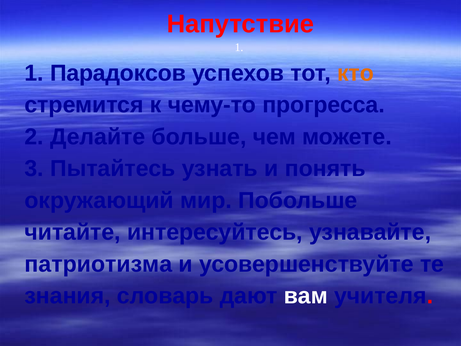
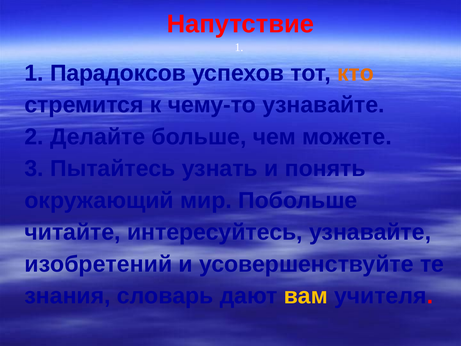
чему-то прогресса: прогресса -> узнавайте
патриотизма: патриотизма -> изобретений
вам colour: white -> yellow
